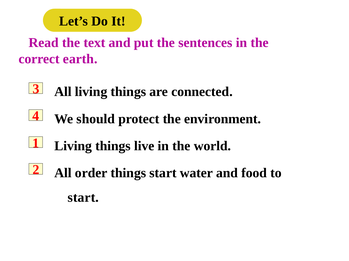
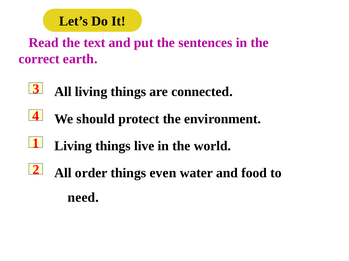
things start: start -> even
start at (83, 198): start -> need
